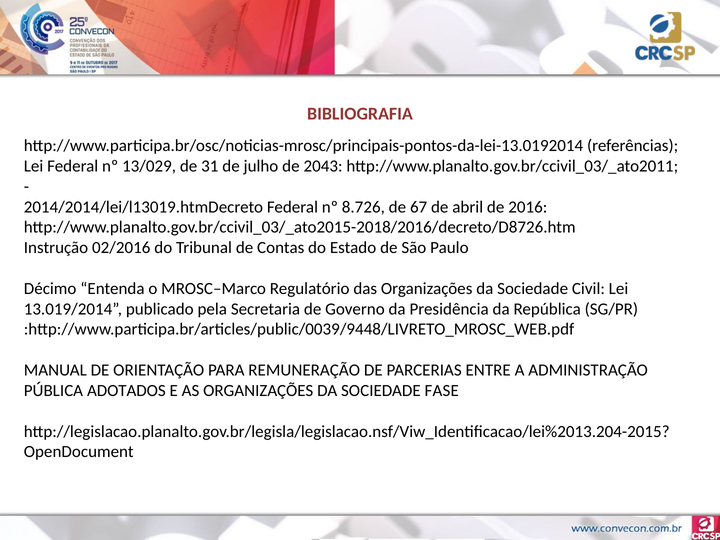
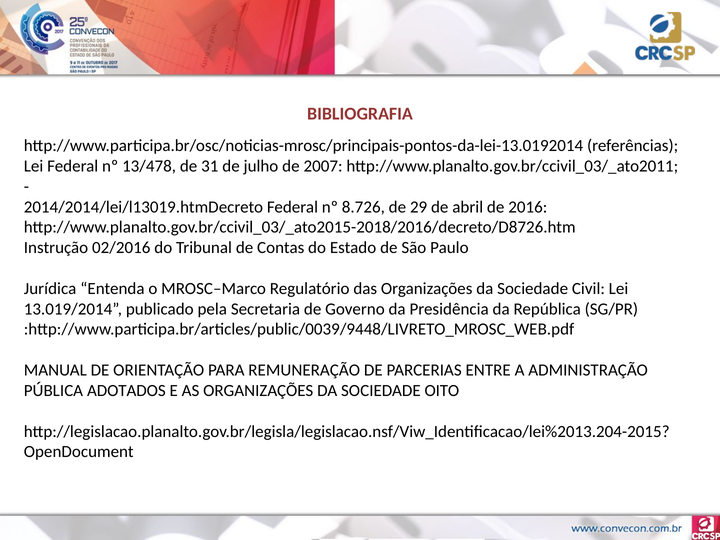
13/029: 13/029 -> 13/478
2043: 2043 -> 2007
67: 67 -> 29
Décimo: Décimo -> Jurídica
FASE: FASE -> OITO
